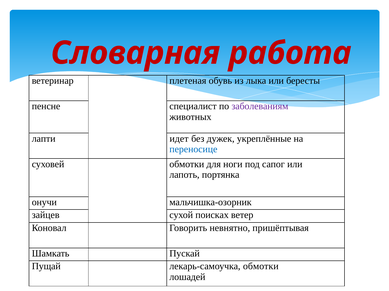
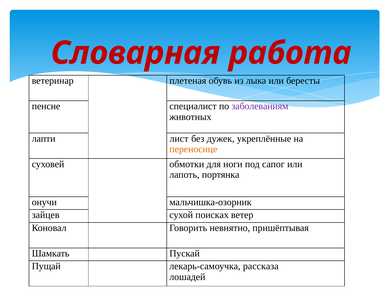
идет: идет -> лист
переносице colour: blue -> orange
лекарь-самоучка обмотки: обмотки -> рассказа
